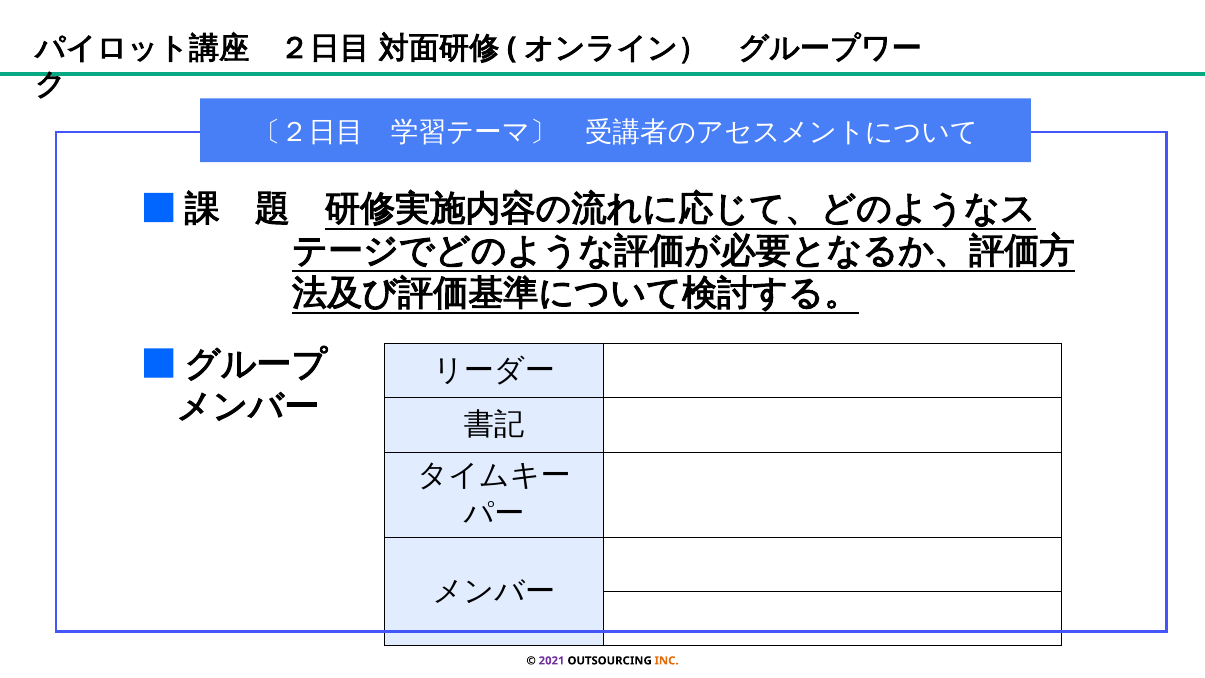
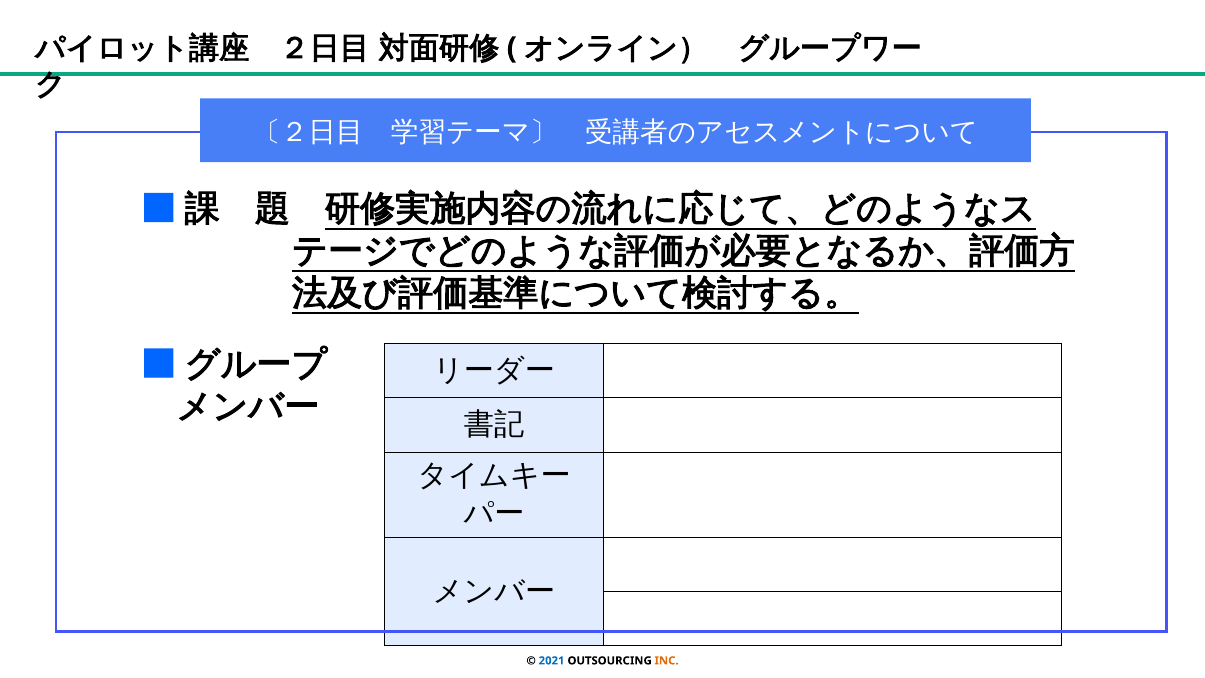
2021 colour: purple -> blue
